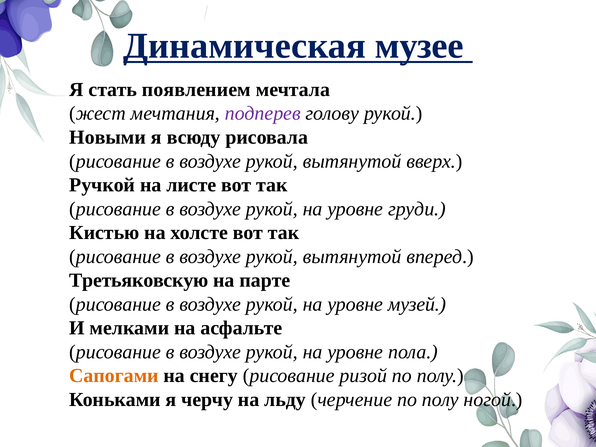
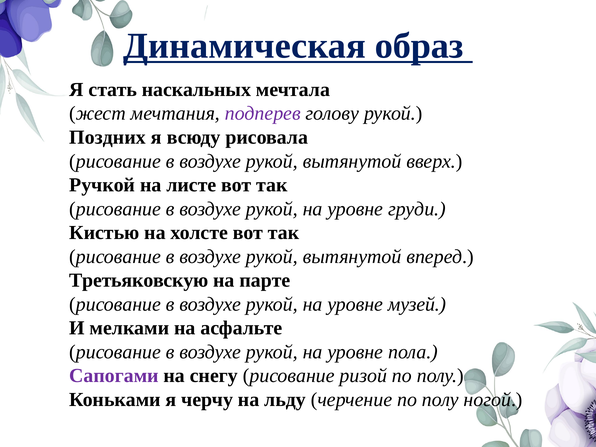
музее: музее -> образ
появлением: появлением -> наскальных
Новыми: Новыми -> Поздних
Сапогами colour: orange -> purple
